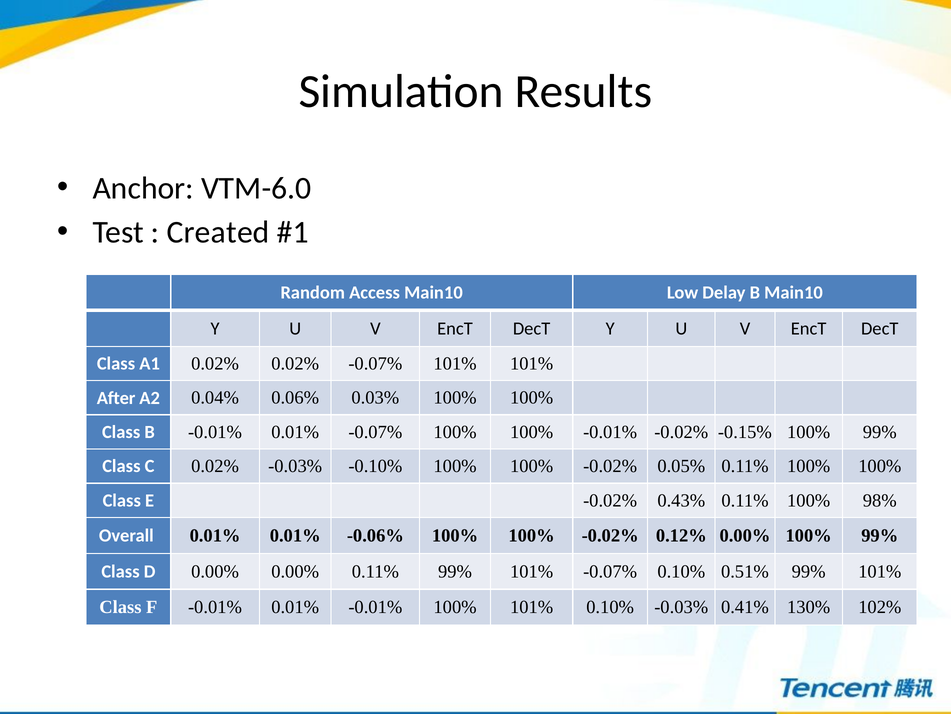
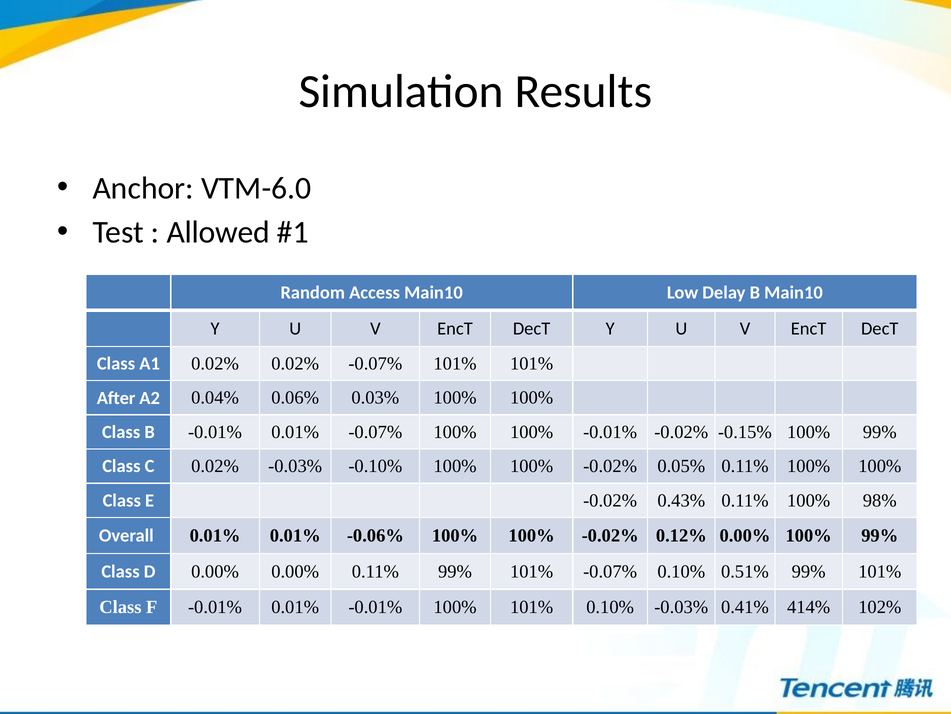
Created: Created -> Allowed
130%: 130% -> 414%
